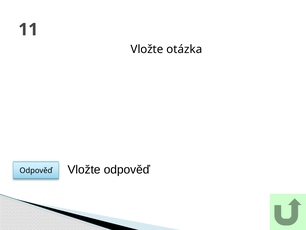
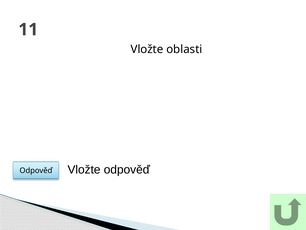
otázka: otázka -> oblasti
